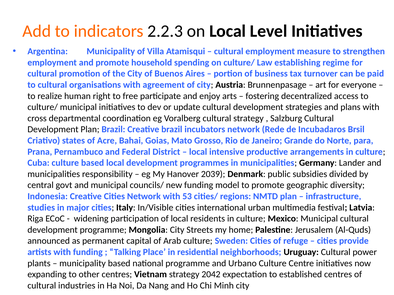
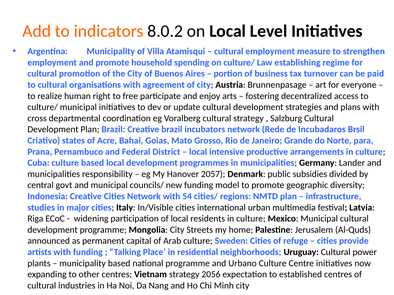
2.2.3: 2.2.3 -> 8.0.2
2039: 2039 -> 2057
53: 53 -> 54
2042: 2042 -> 2056
